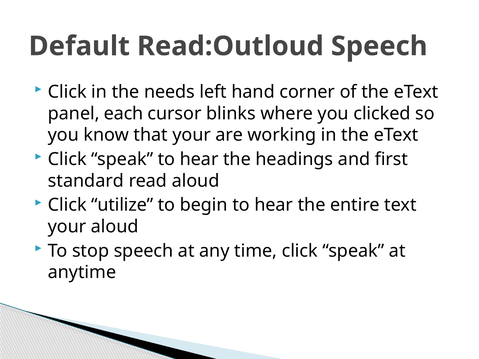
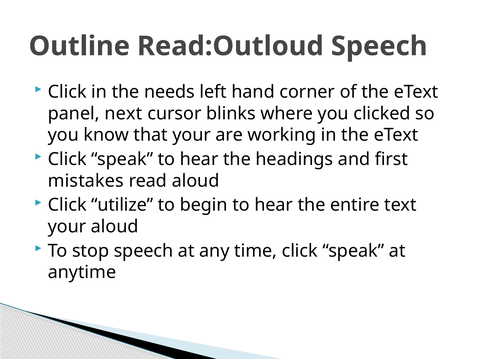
Default: Default -> Outline
each: each -> next
standard: standard -> mistakes
